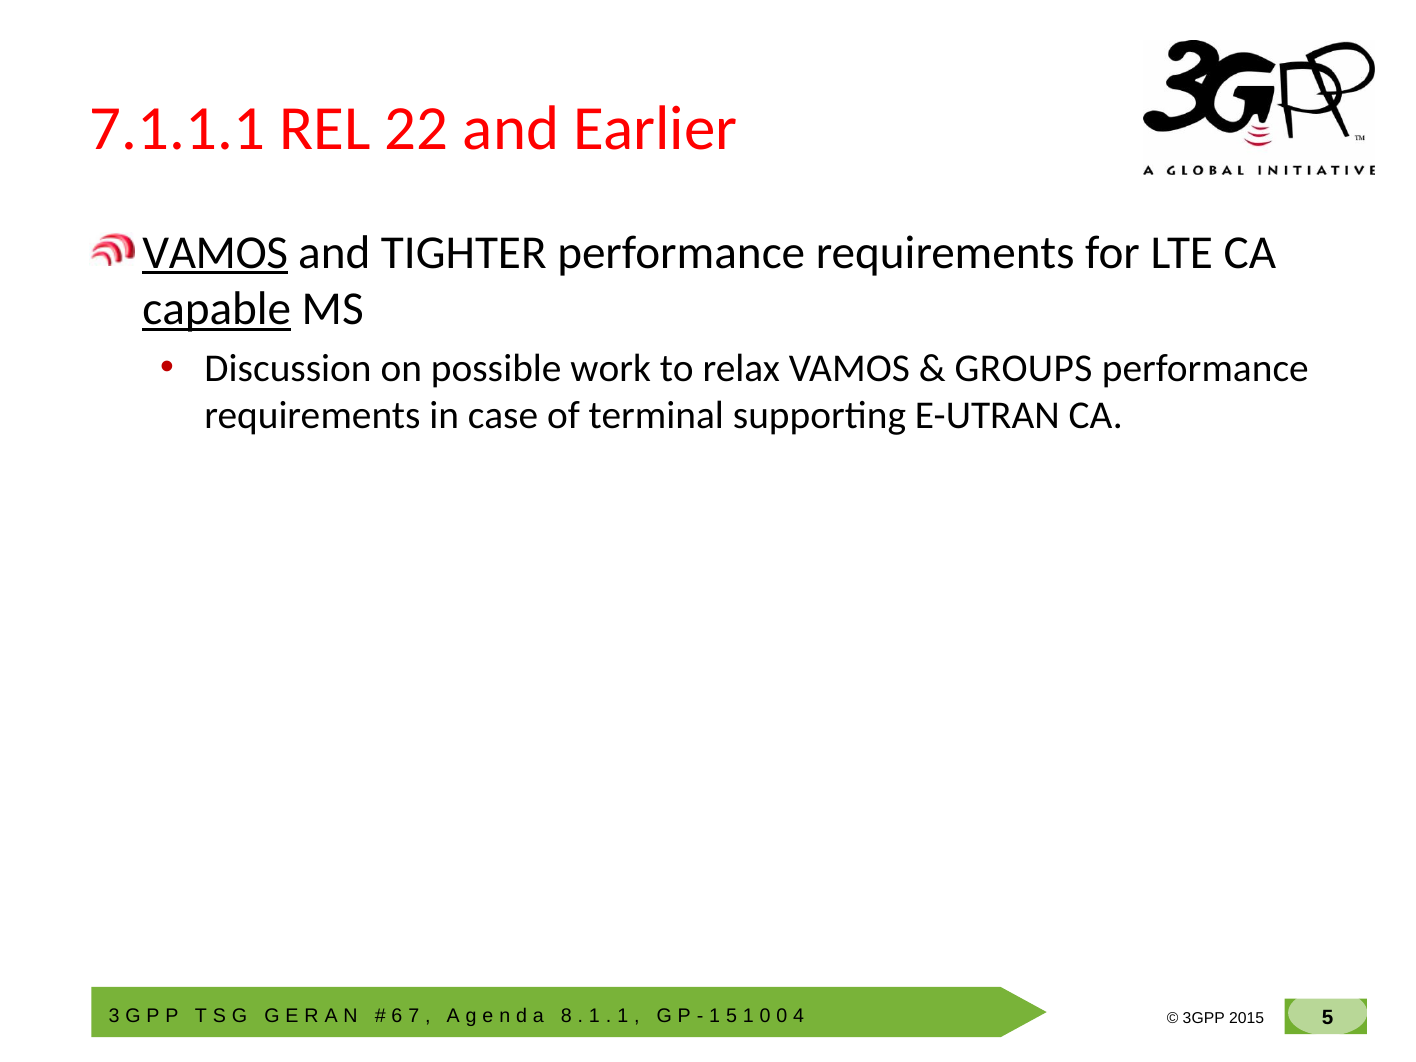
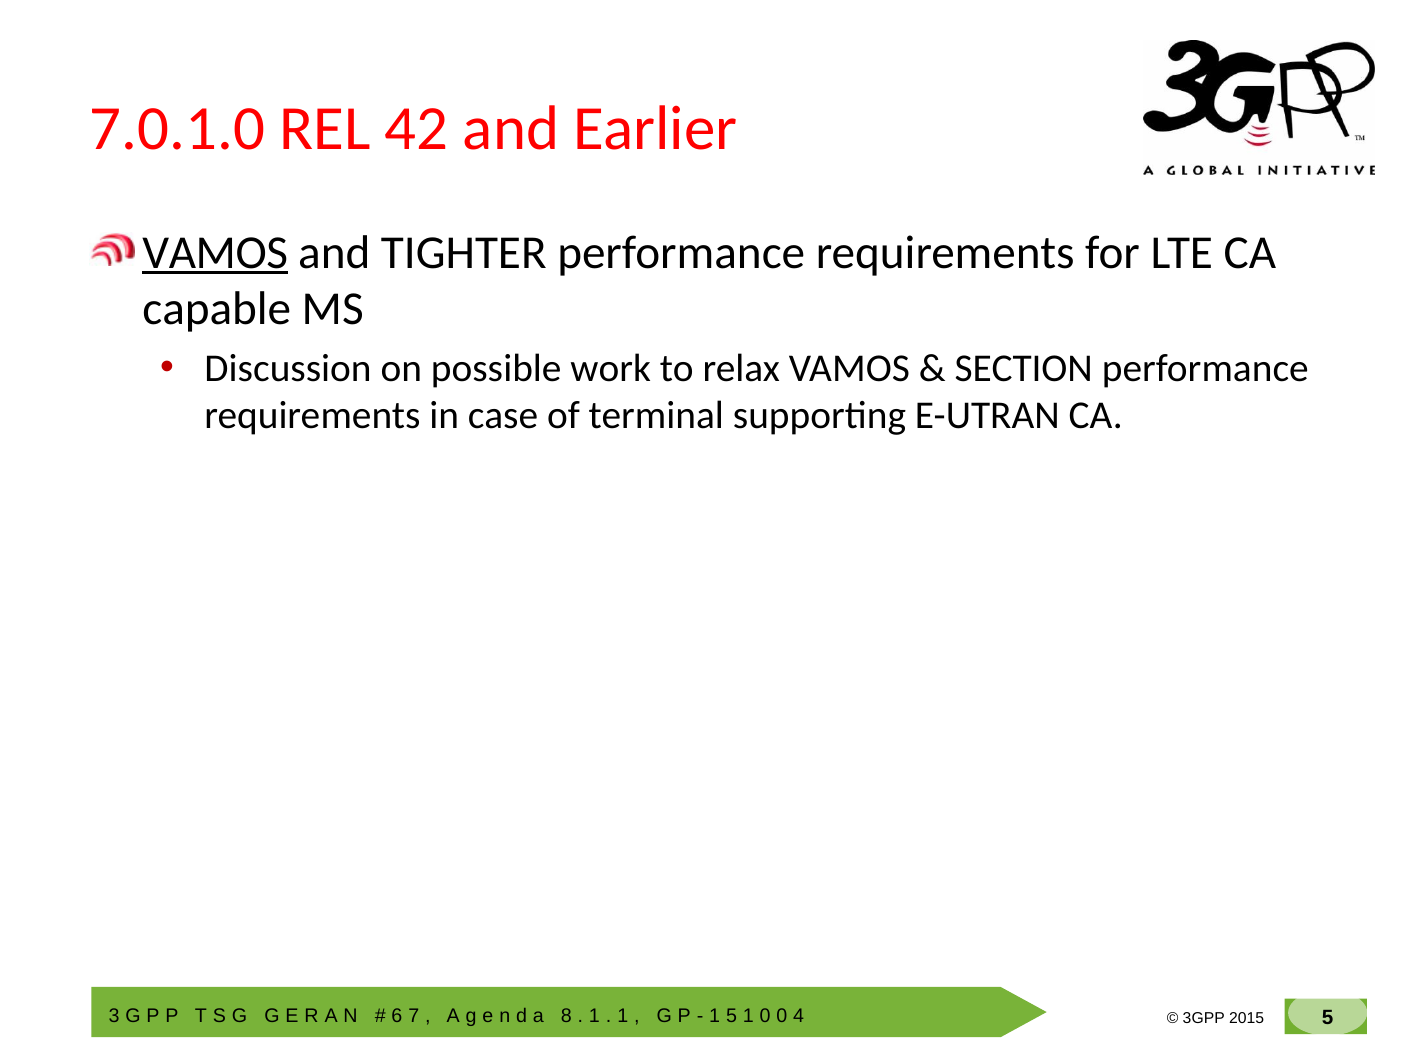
7.1.1.1: 7.1.1.1 -> 7.0.1.0
22: 22 -> 42
capable underline: present -> none
GROUPS: GROUPS -> SECTION
